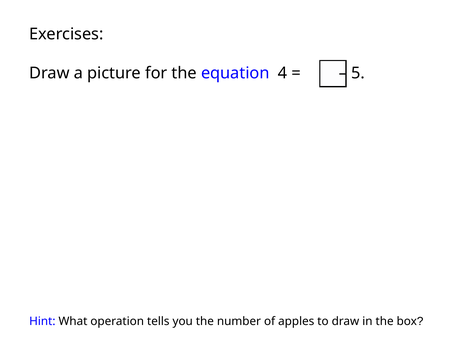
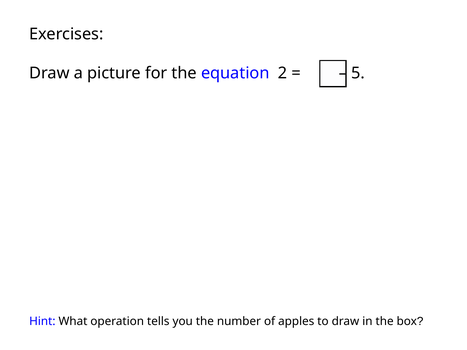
4: 4 -> 2
